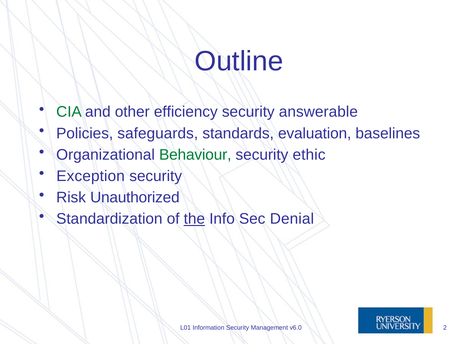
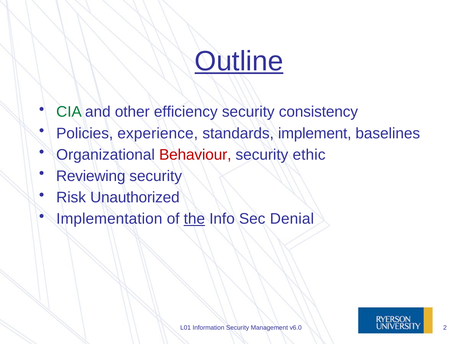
Outline underline: none -> present
answerable: answerable -> consistency
safeguards: safeguards -> experience
evaluation: evaluation -> implement
Behaviour colour: green -> red
Exception: Exception -> Reviewing
Standardization: Standardization -> Implementation
